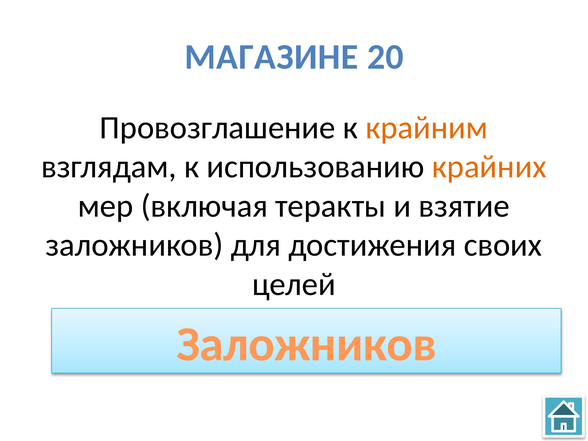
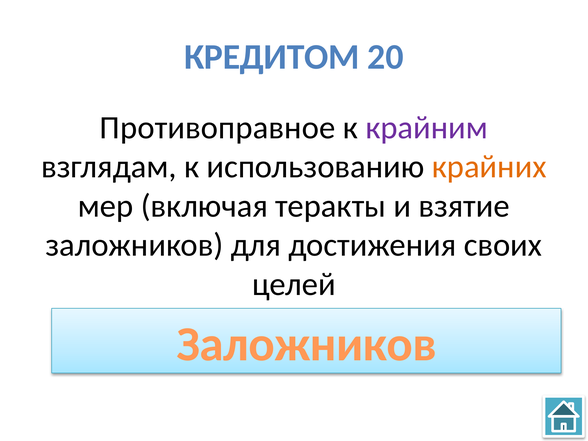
МАГАЗИНЕ: МАГАЗИНЕ -> КРЕДИТОМ
Провозглашение: Провозглашение -> Противоправное
крайним colour: orange -> purple
